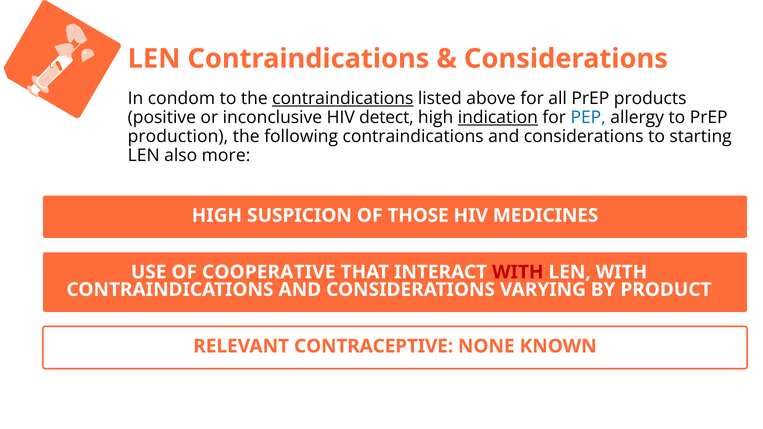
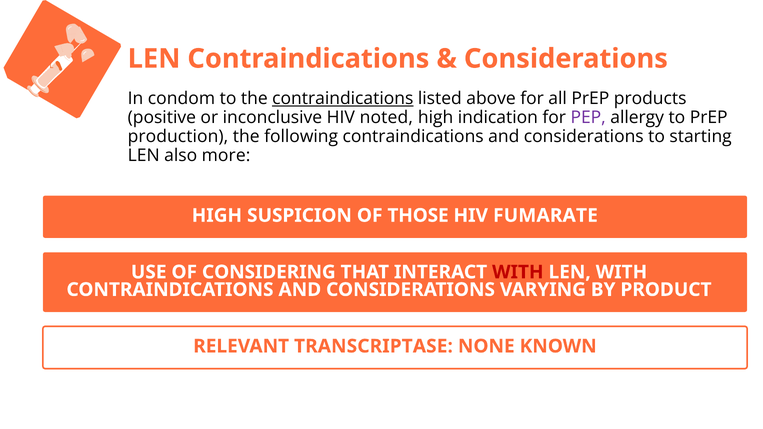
detect: detect -> noted
indication underline: present -> none
PEP colour: blue -> purple
MEDICINES: MEDICINES -> FUMARATE
COOPERATIVE: COOPERATIVE -> CONSIDERING
CONTRACEPTIVE: CONTRACEPTIVE -> TRANSCRIPTASE
